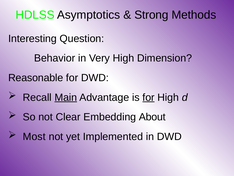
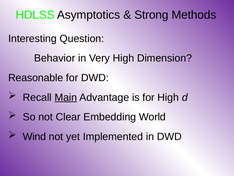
for at (149, 97) underline: present -> none
About: About -> World
Most: Most -> Wind
